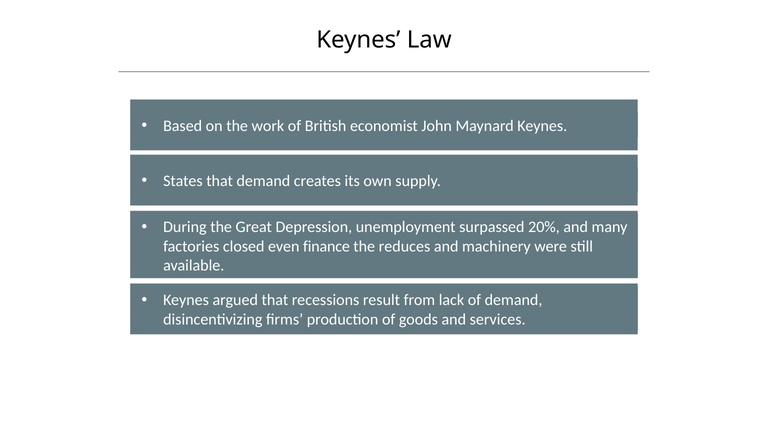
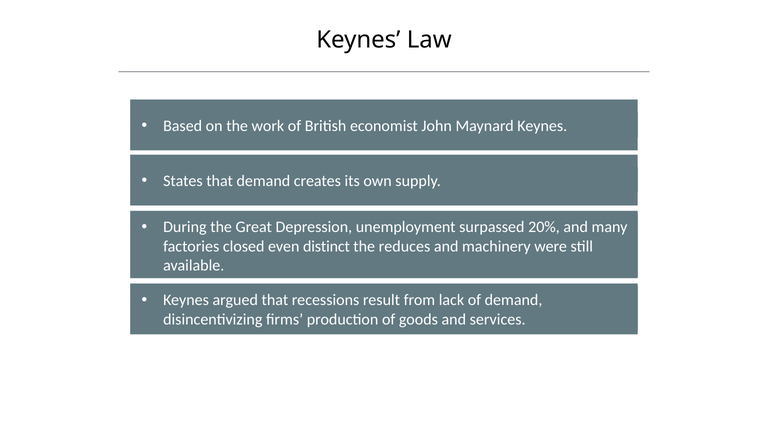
finance: finance -> distinct
